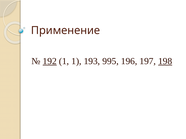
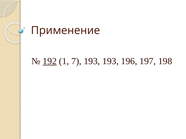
1 1: 1 -> 7
193 995: 995 -> 193
198 underline: present -> none
